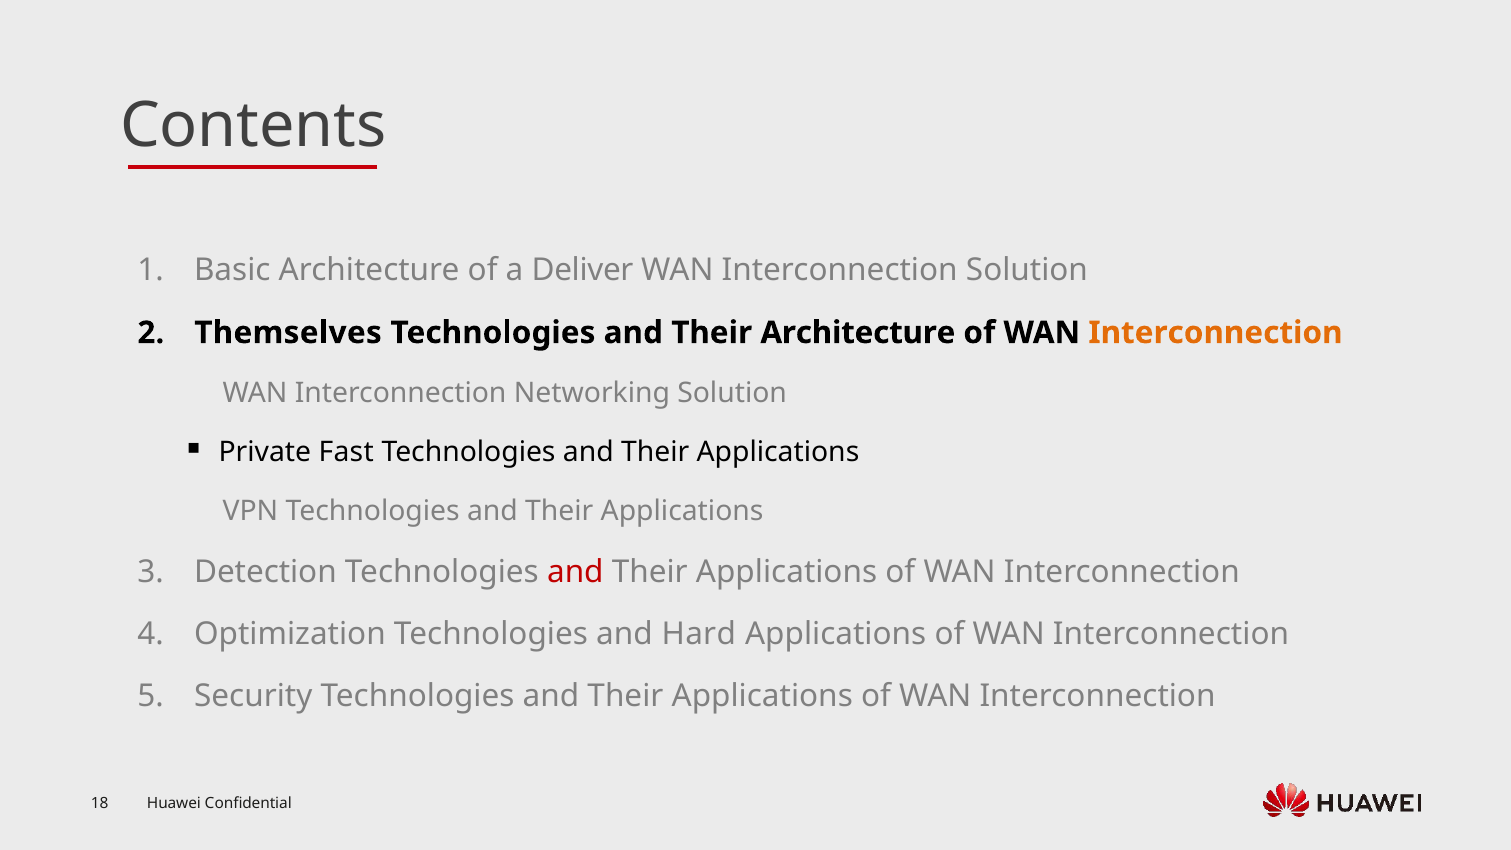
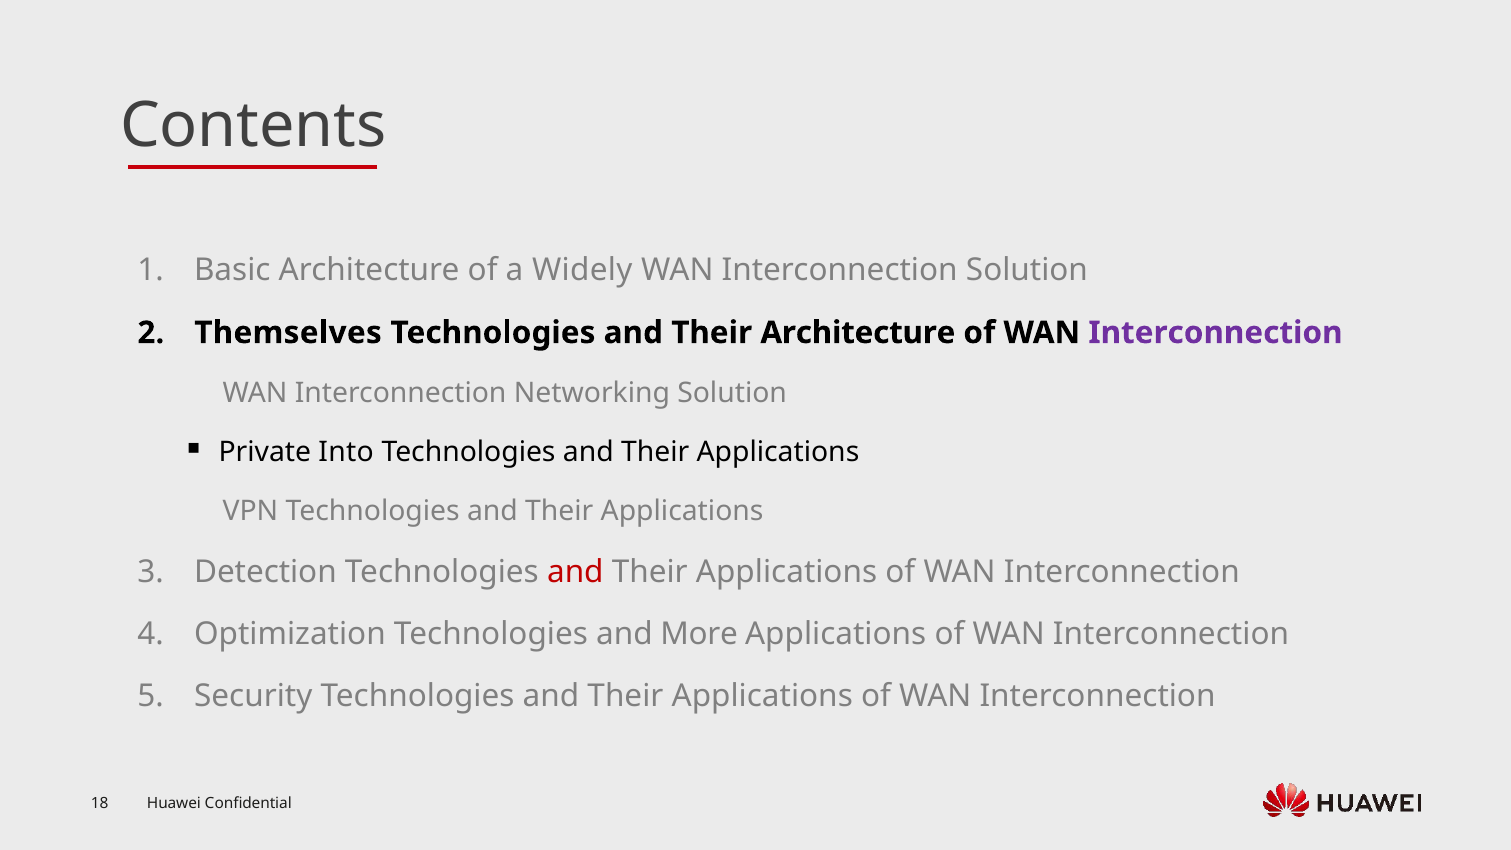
Deliver: Deliver -> Widely
Interconnection at (1215, 333) colour: orange -> purple
Fast: Fast -> Into
Hard: Hard -> More
